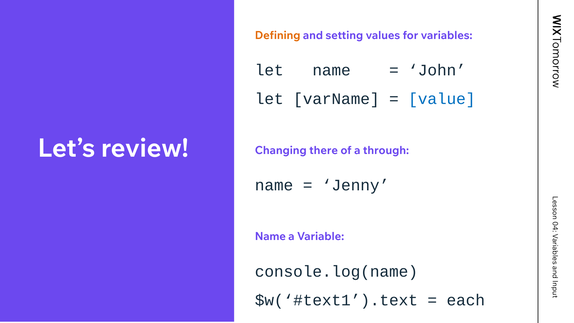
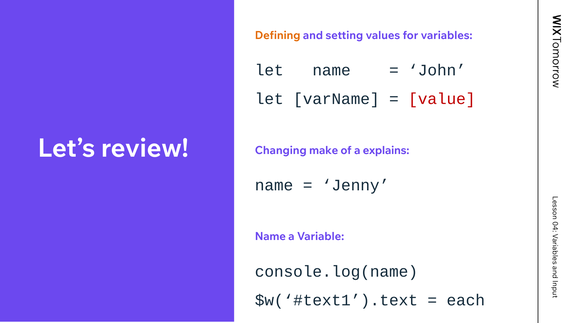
value colour: blue -> red
there: there -> make
through: through -> explains
